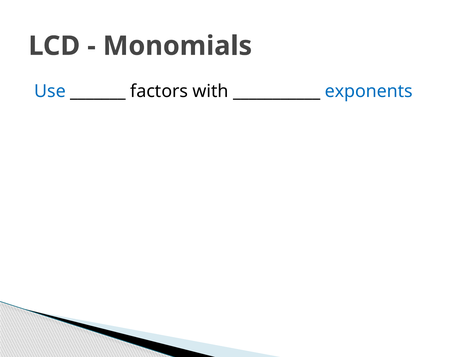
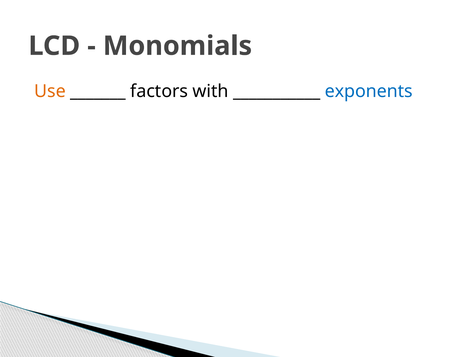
Use colour: blue -> orange
